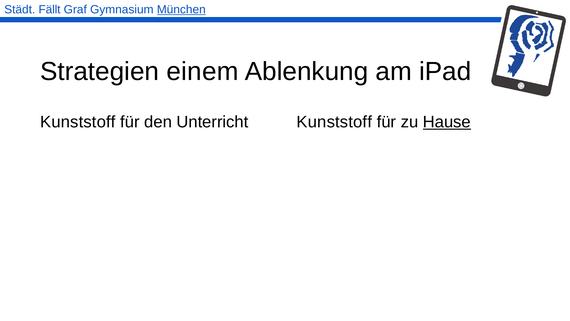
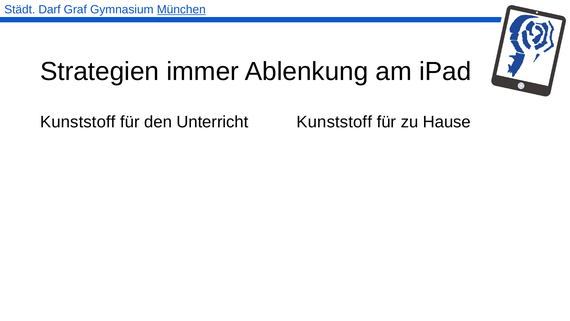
Fällt: Fällt -> Darf
einem: einem -> immer
Hause underline: present -> none
